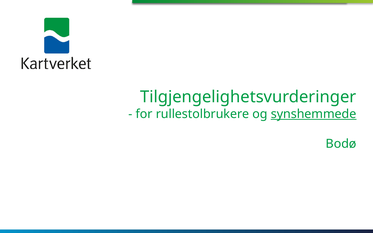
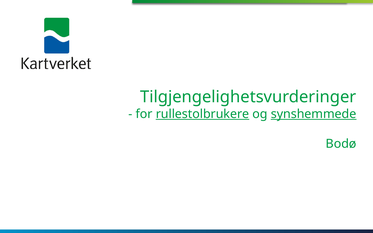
rullestolbrukere underline: none -> present
